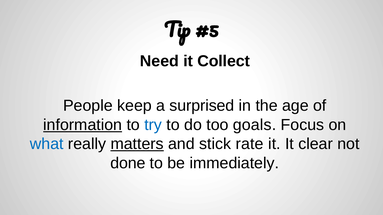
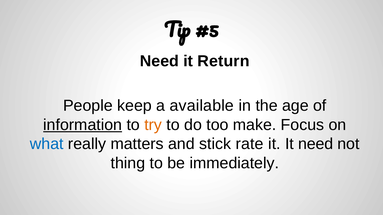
Collect: Collect -> Return
surprised: surprised -> available
try colour: blue -> orange
goals: goals -> make
matters underline: present -> none
It clear: clear -> need
done: done -> thing
